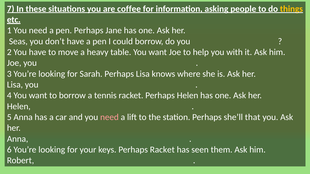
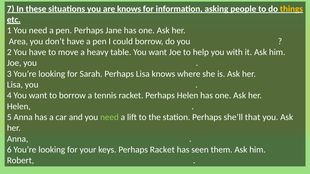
are coffee: coffee -> knows
Seas: Seas -> Area
need at (109, 117) colour: pink -> light green
